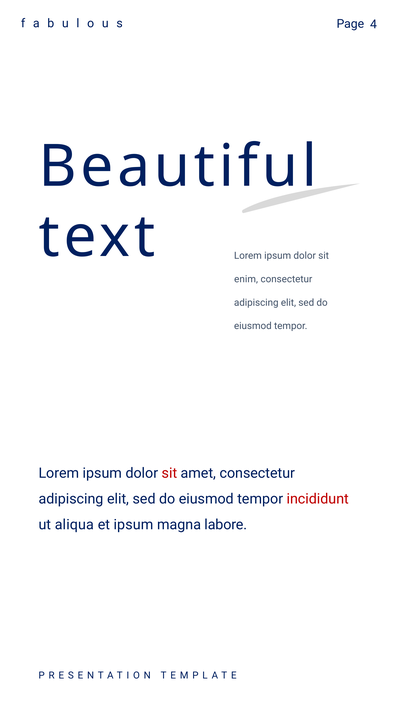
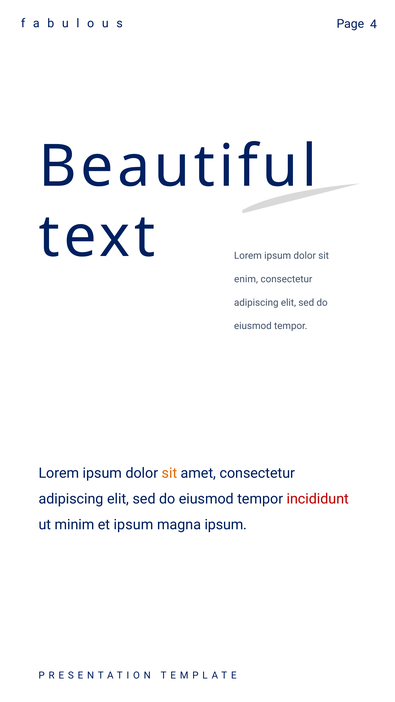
sit at (169, 473) colour: red -> orange
aliqua: aliqua -> minim
magna labore: labore -> ipsum
